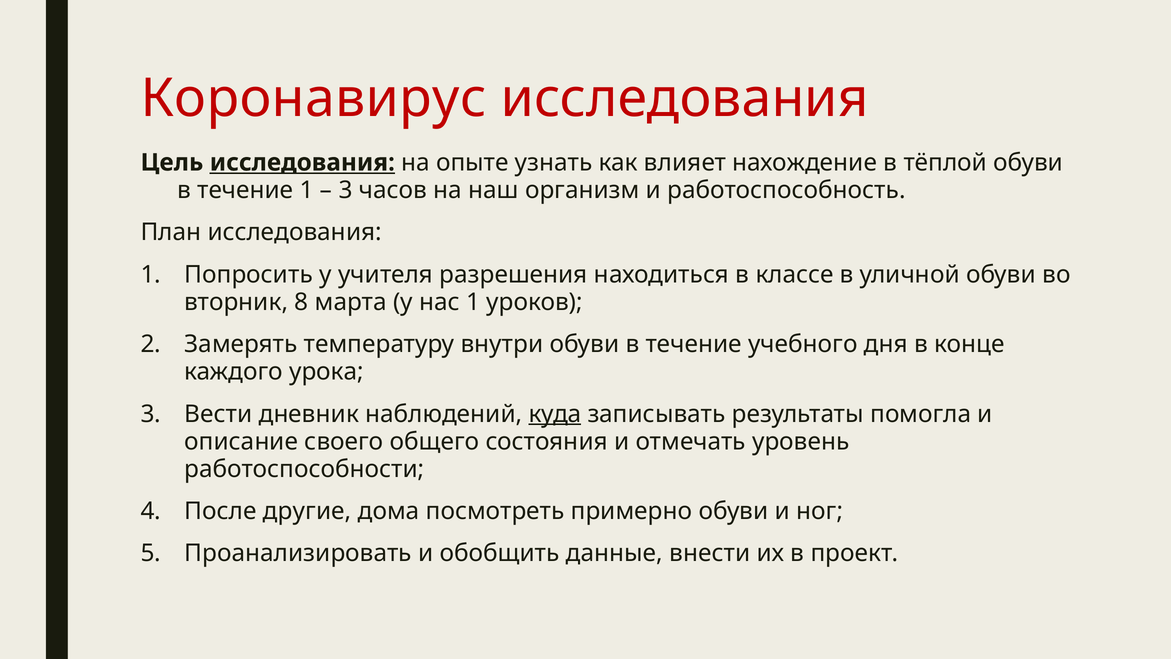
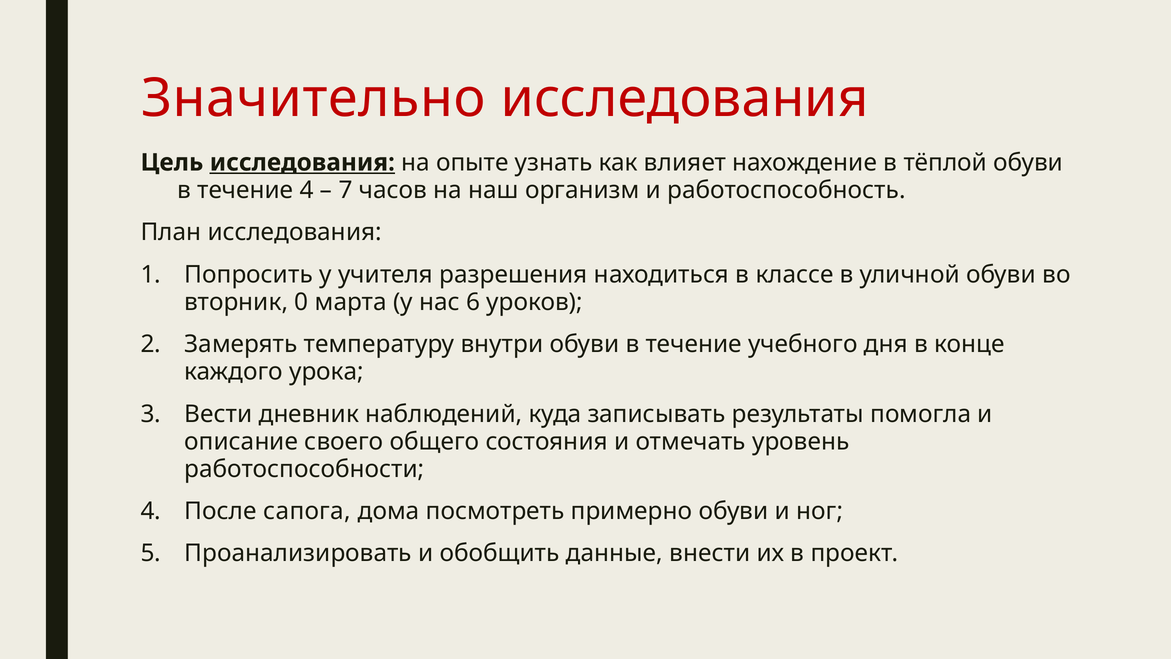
Коронавирус: Коронавирус -> Значительно
течение 1: 1 -> 4
3 at (346, 190): 3 -> 7
8: 8 -> 0
нас 1: 1 -> 6
куда underline: present -> none
другие: другие -> сапога
